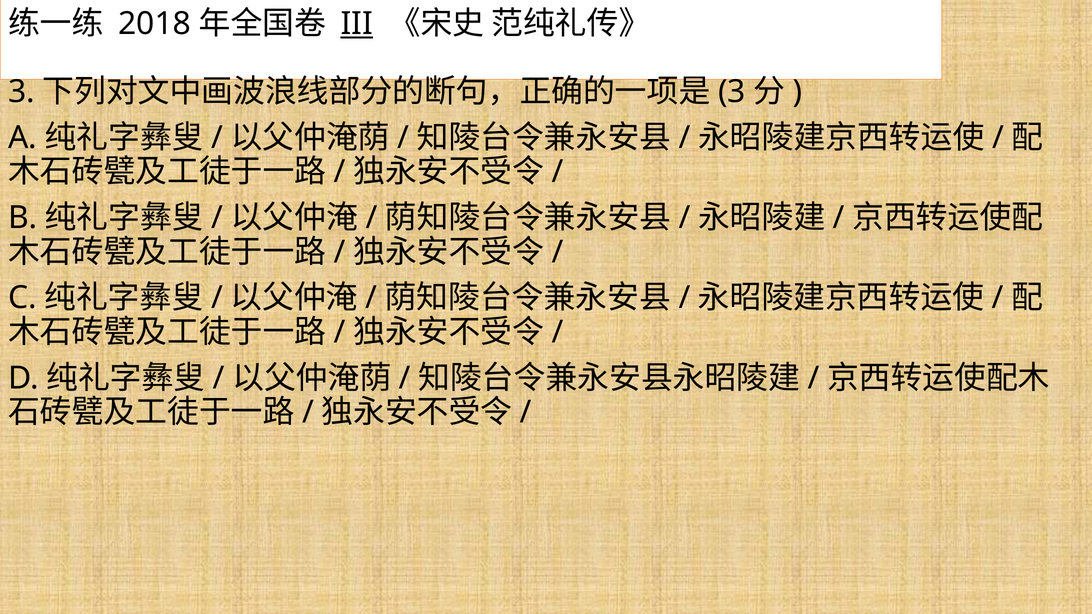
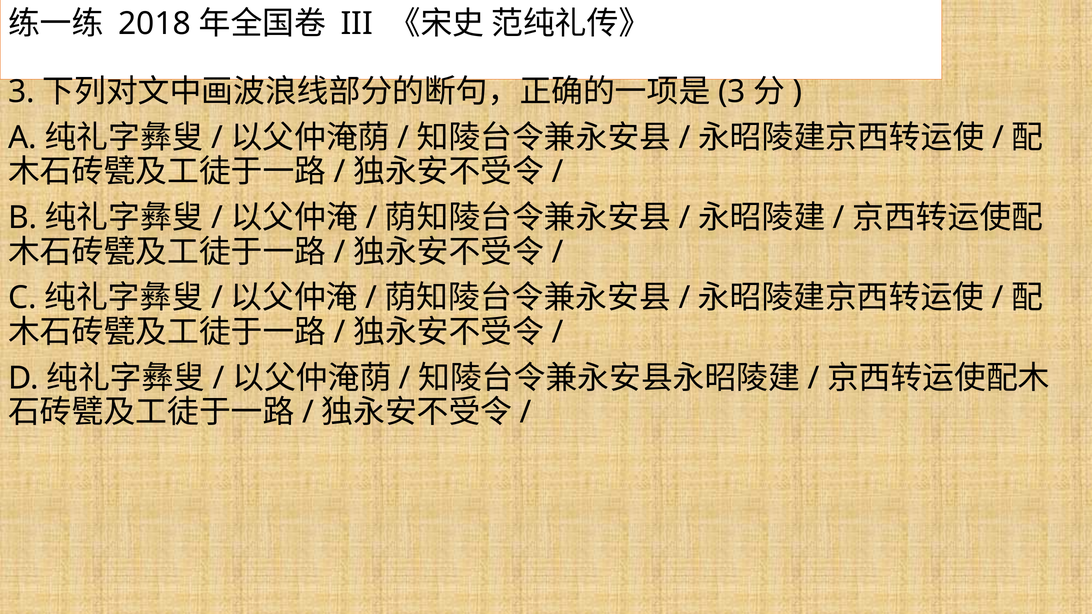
III underline: present -> none
